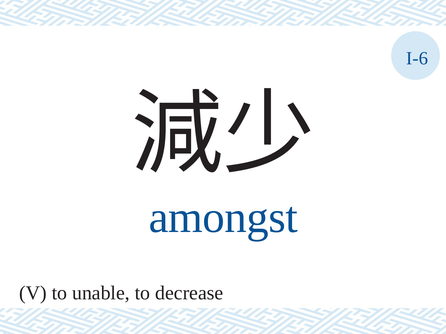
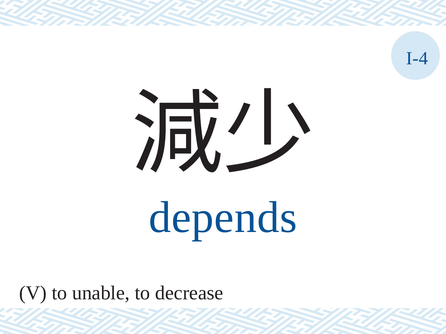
I-6: I-6 -> I-4
amongst: amongst -> depends
